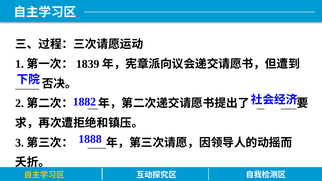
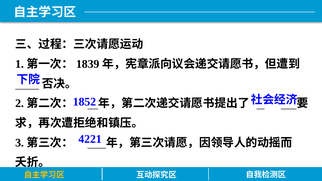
1882: 1882 -> 1852
1888: 1888 -> 4221
